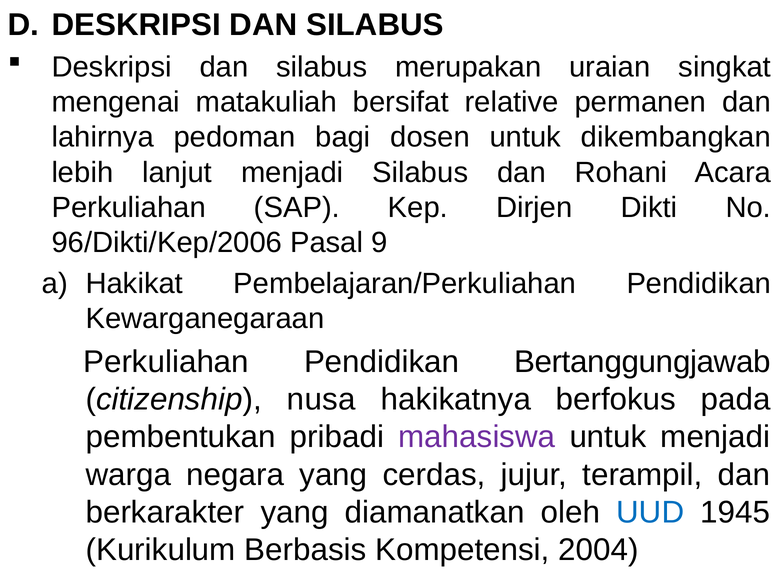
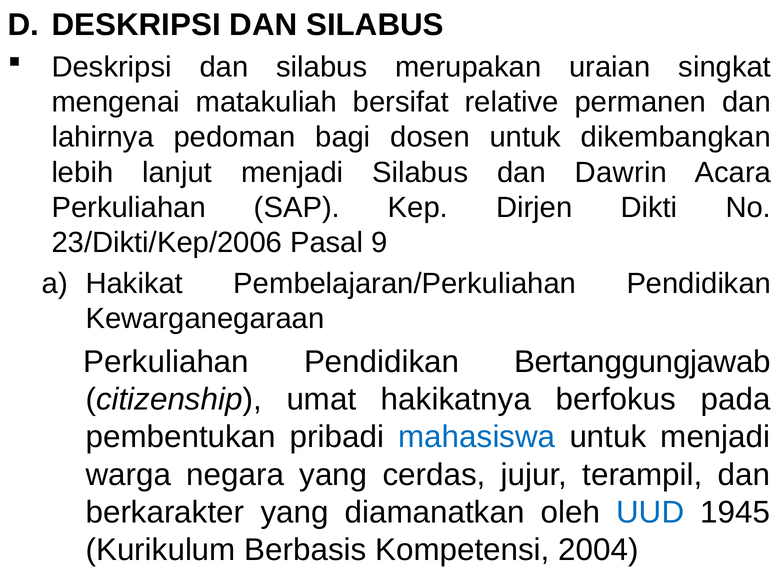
Rohani: Rohani -> Dawrin
96/Dikti/Kep/2006: 96/Dikti/Kep/2006 -> 23/Dikti/Kep/2006
nusa: nusa -> umat
mahasiswa colour: purple -> blue
